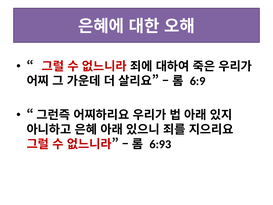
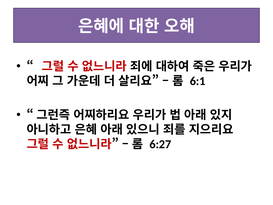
6:9: 6:9 -> 6:1
6:93: 6:93 -> 6:27
